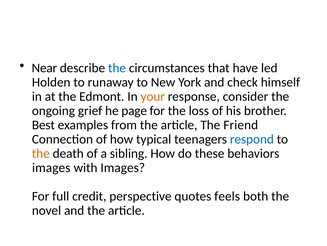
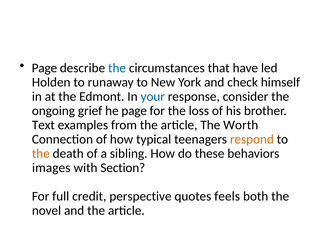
Near at (44, 68): Near -> Page
your colour: orange -> blue
Best: Best -> Text
Friend: Friend -> Worth
respond colour: blue -> orange
with Images: Images -> Section
